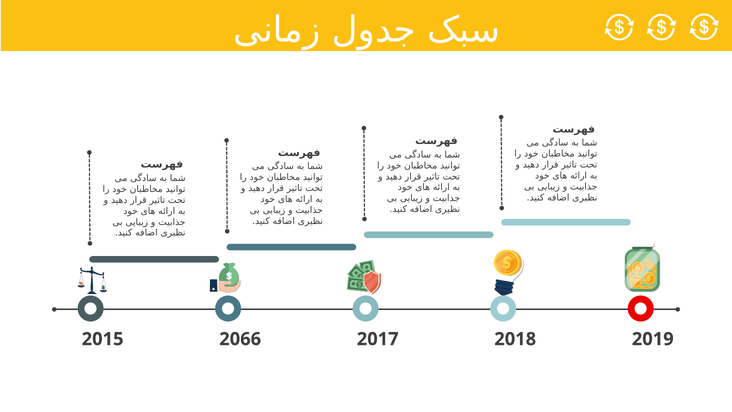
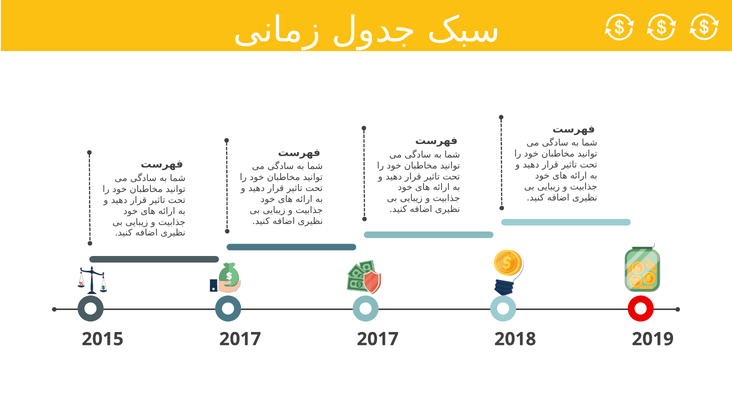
2015 2066: 2066 -> 2017
